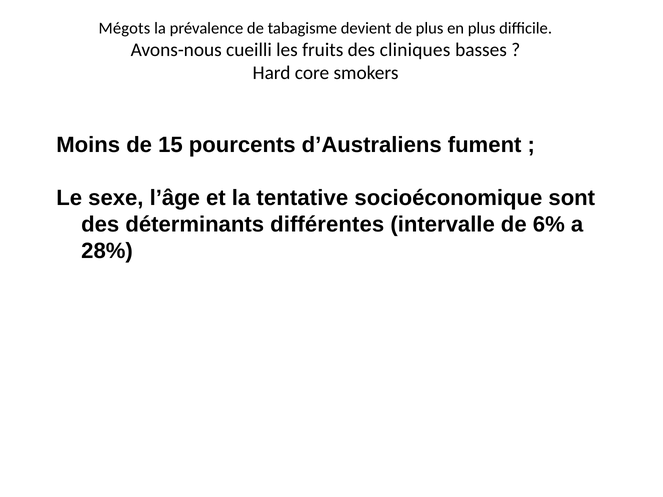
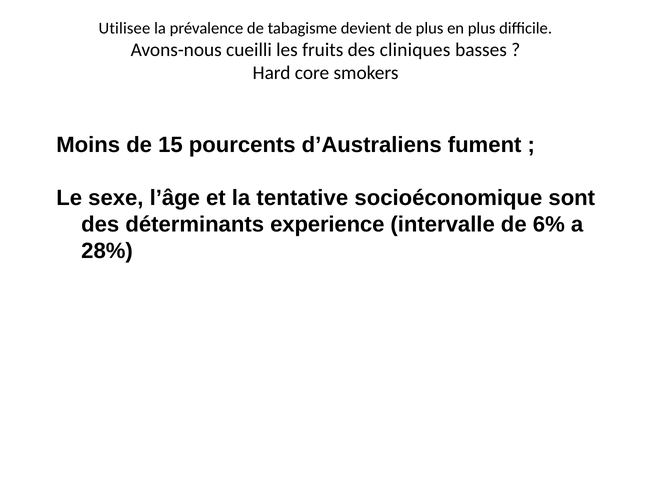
Mégots: Mégots -> Utilisee
différentes: différentes -> experience
